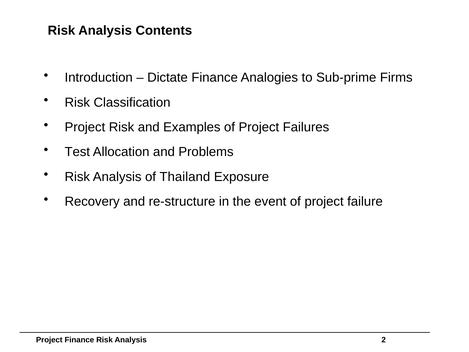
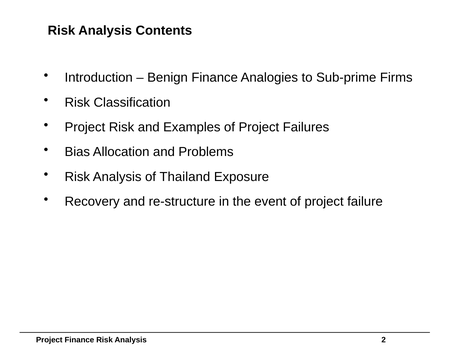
Dictate: Dictate -> Benign
Test: Test -> Bias
